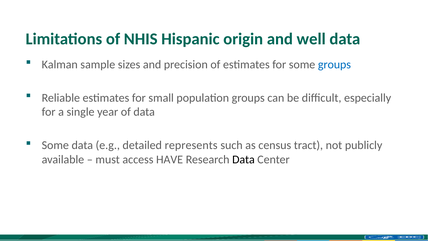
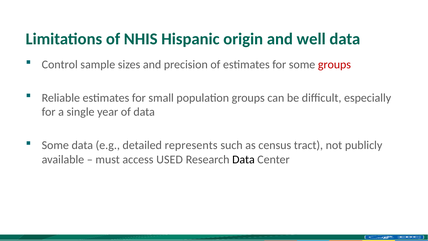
Kalman: Kalman -> Control
groups at (334, 64) colour: blue -> red
HAVE: HAVE -> USED
